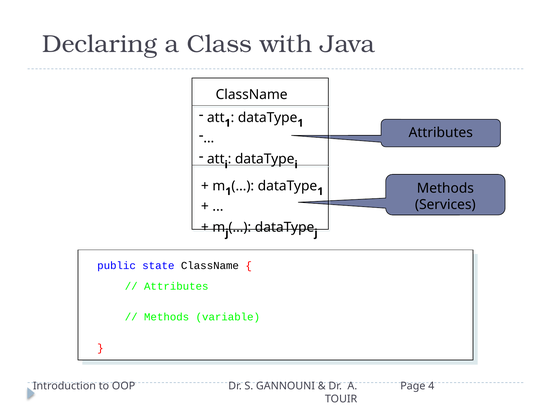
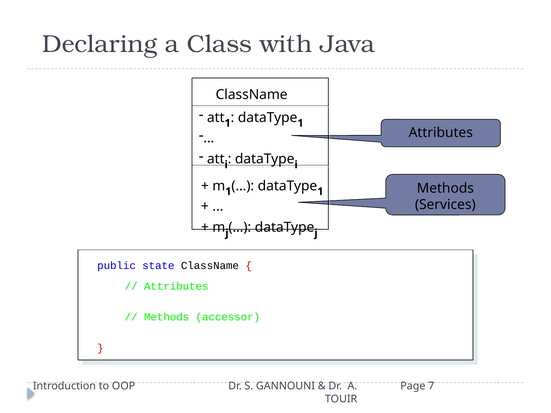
variable: variable -> accessor
4: 4 -> 7
